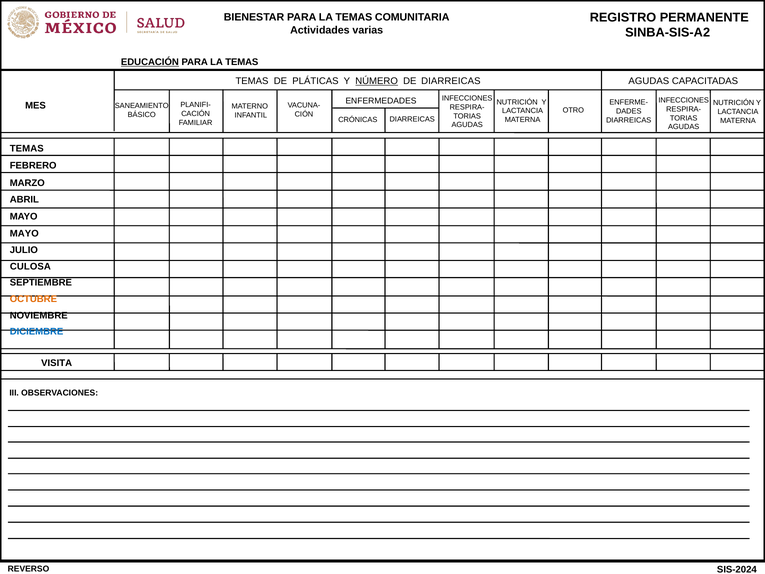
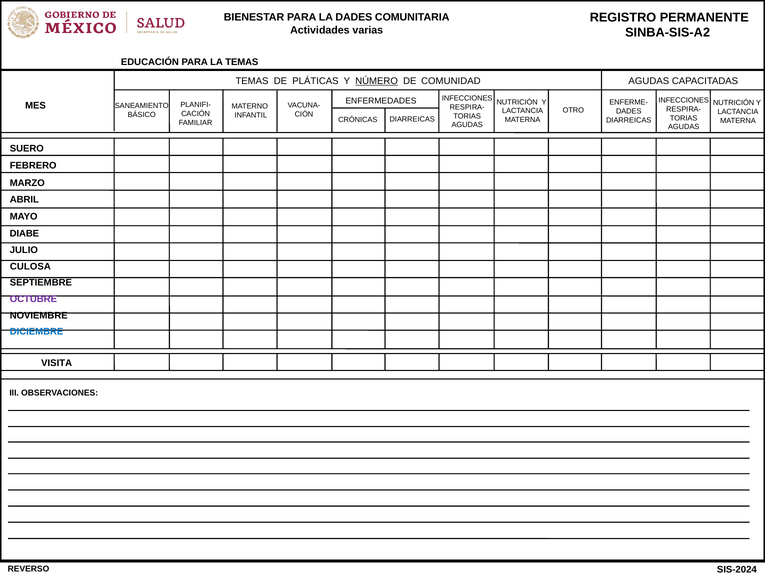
TEMAS at (354, 17): TEMAS -> DADES
EDUCACIÓN underline: present -> none
DE DIARREICAS: DIARREICAS -> COMUNIDAD
TEMAS at (27, 148): TEMAS -> SUERO
MAYO at (24, 233): MAYO -> DIABE
OCTUBRE colour: orange -> purple
